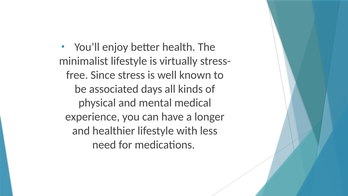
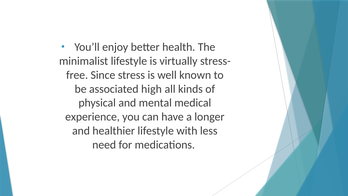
days: days -> high
